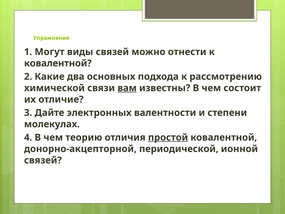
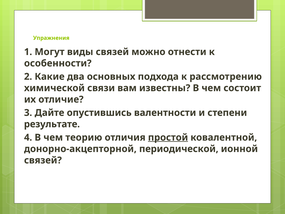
ковалентной at (58, 63): ковалентной -> особенности
вам underline: present -> none
электронных: электронных -> опустившись
молекулах: молекулах -> результате
